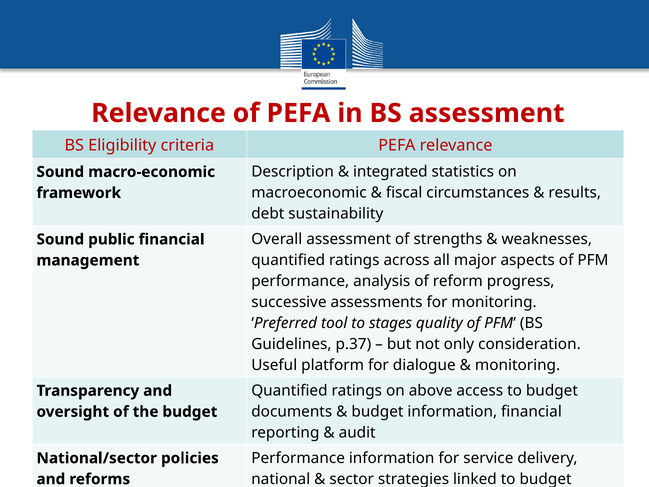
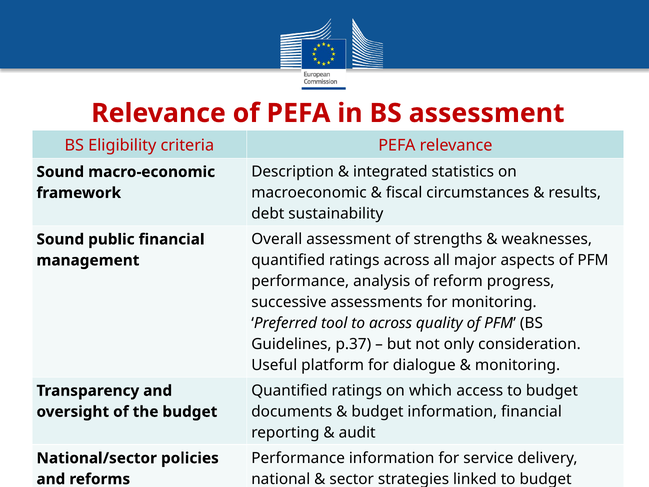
to stages: stages -> across
above: above -> which
